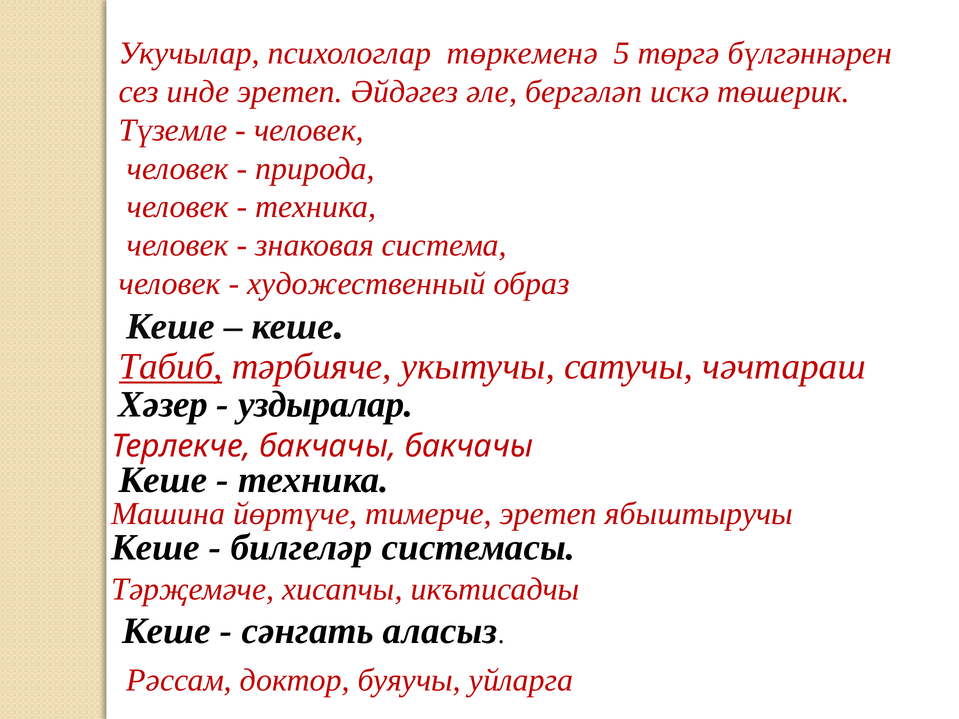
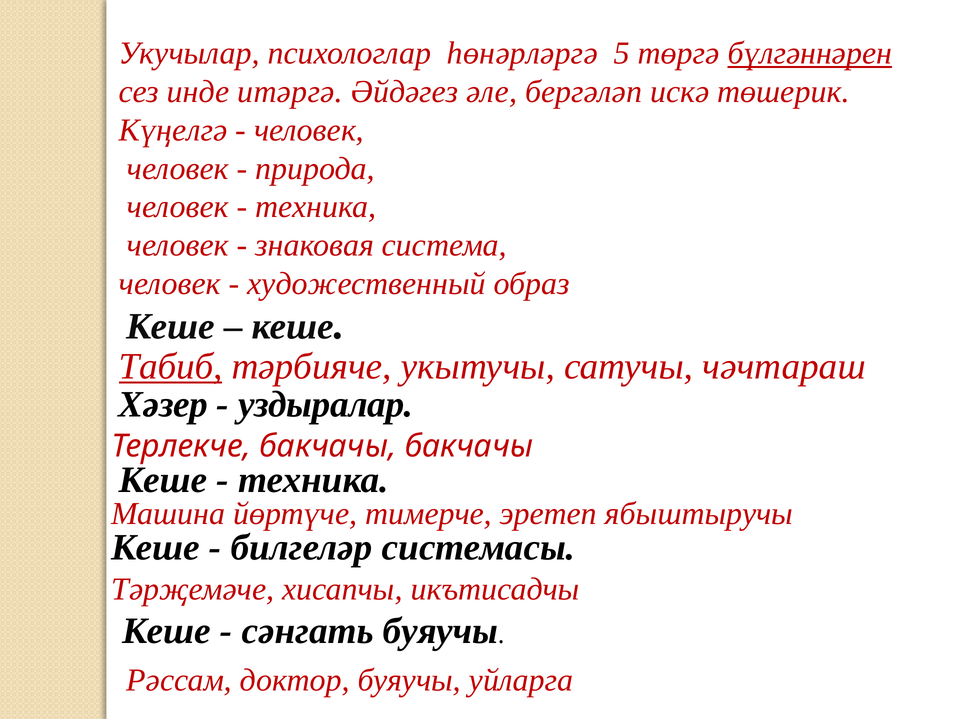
төркеменә: төркеменә -> һөнәрләргә
бүлгәннәрен underline: none -> present
инде эретеп: эретеп -> итәргә
Түземле: Түземле -> Күңелгә
сәнгать аласыз: аласыз -> буяучы
